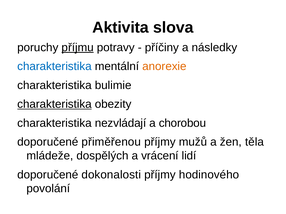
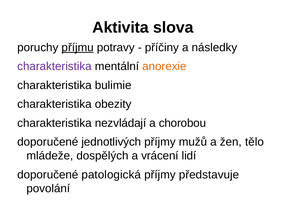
charakteristika at (55, 66) colour: blue -> purple
charakteristika at (55, 104) underline: present -> none
přiměřenou: přiměřenou -> jednotlivých
těla: těla -> tělo
dokonalosti: dokonalosti -> patologická
hodinového: hodinového -> představuje
